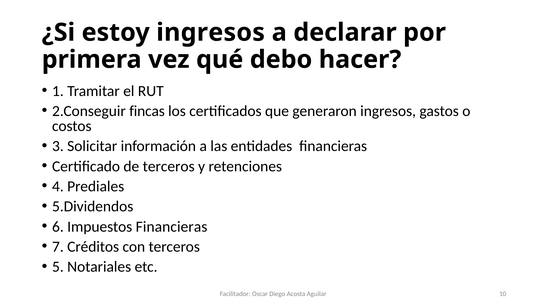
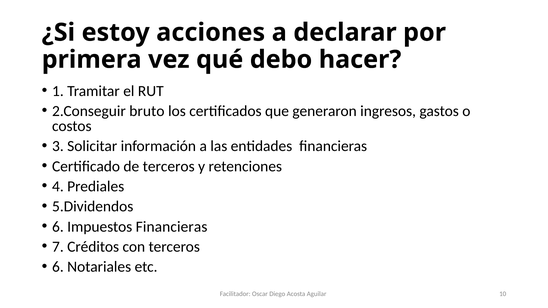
estoy ingresos: ingresos -> acciones
fincas: fincas -> bruto
5 at (58, 267): 5 -> 6
